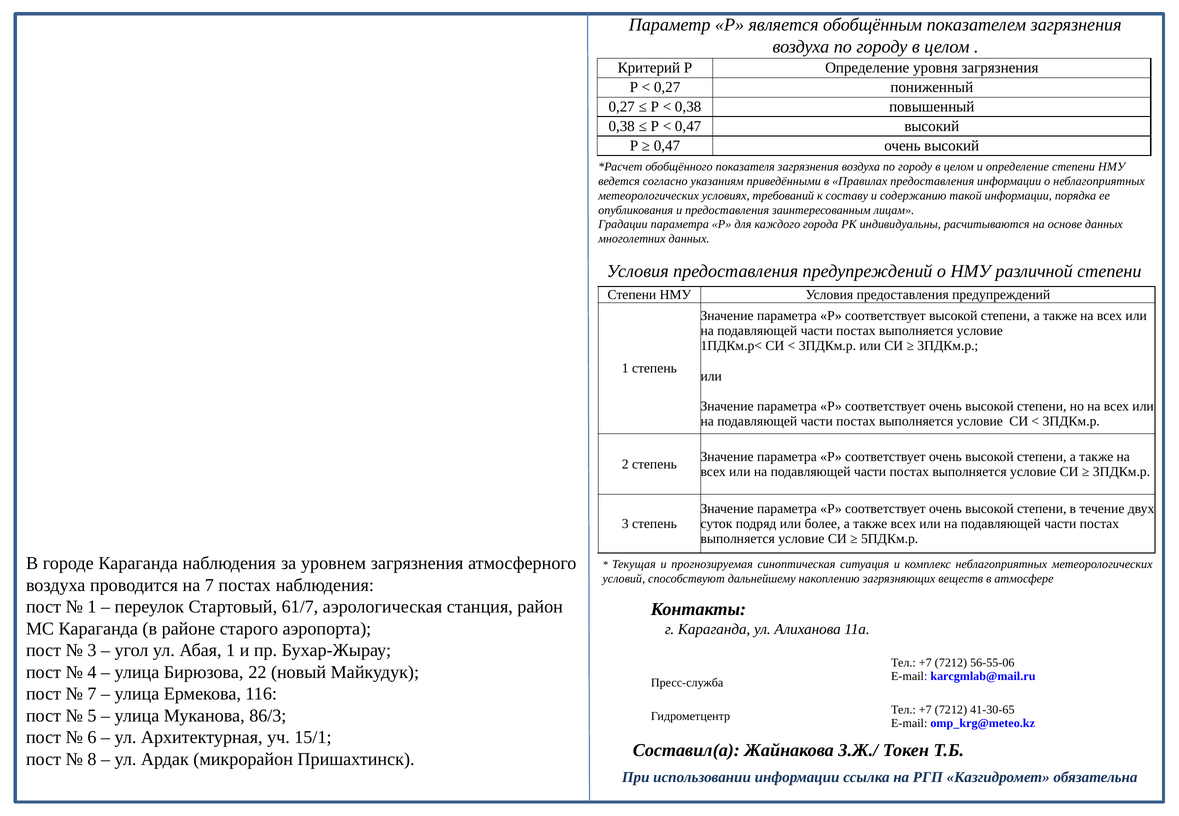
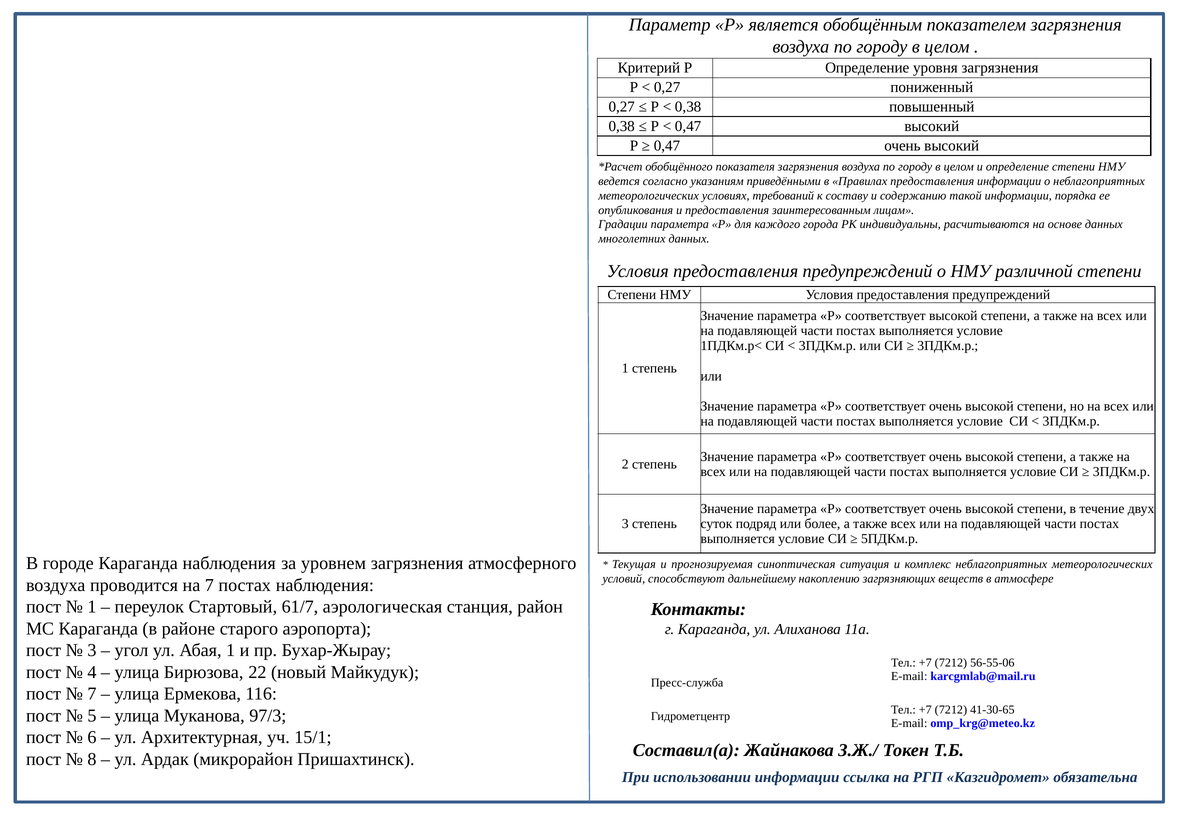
86/3: 86/3 -> 97/3
